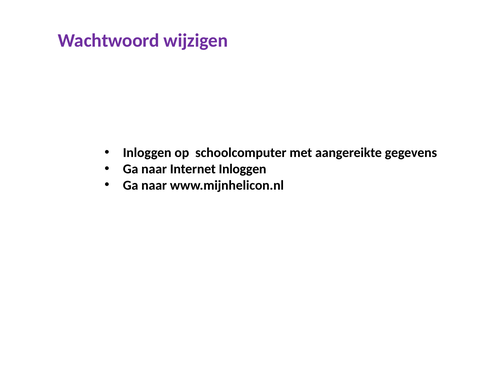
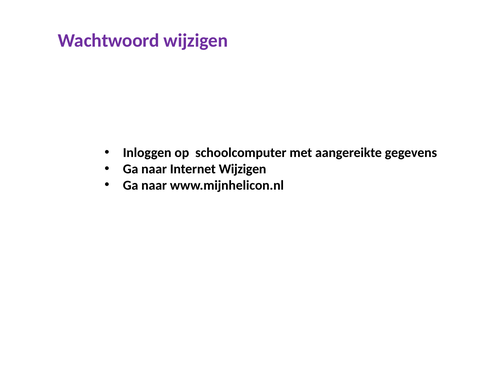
Internet Inloggen: Inloggen -> Wijzigen
